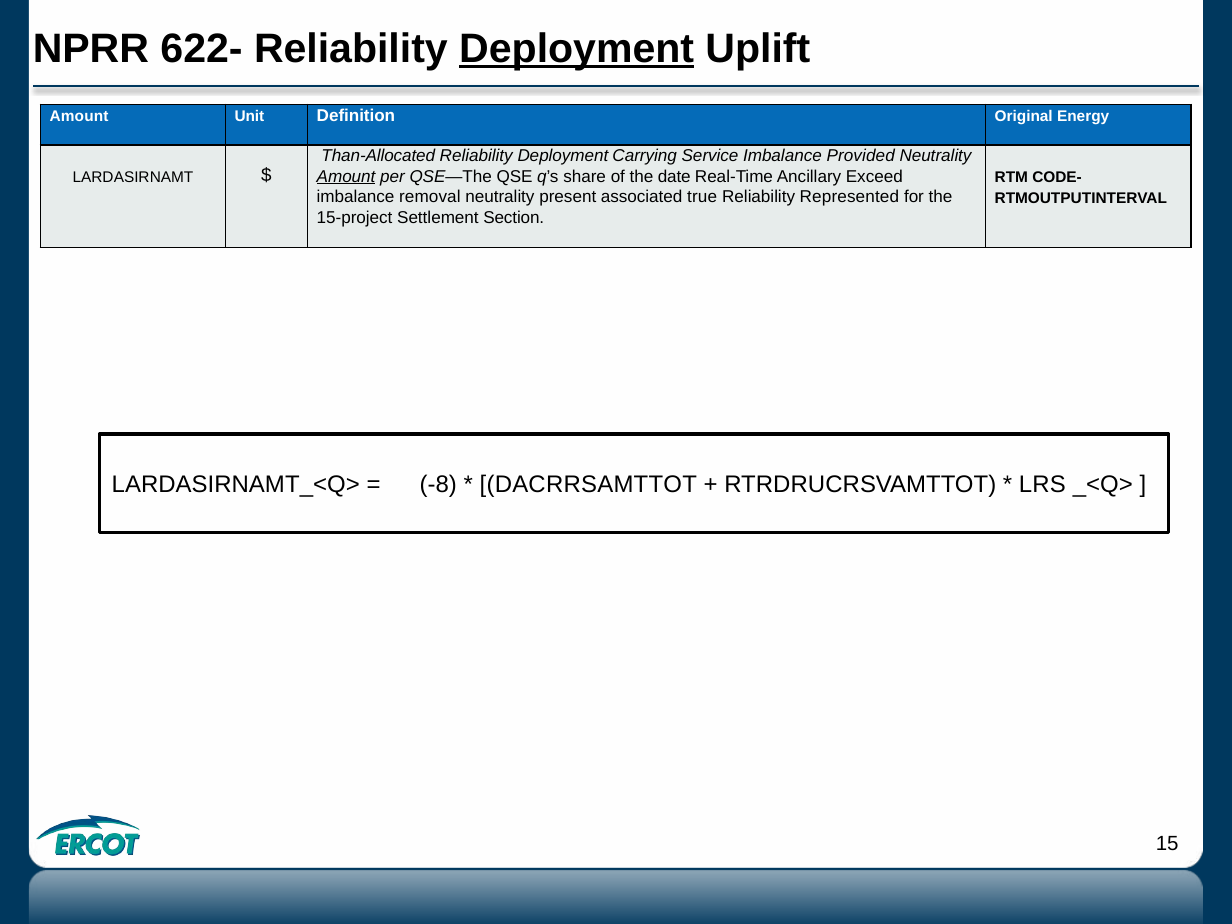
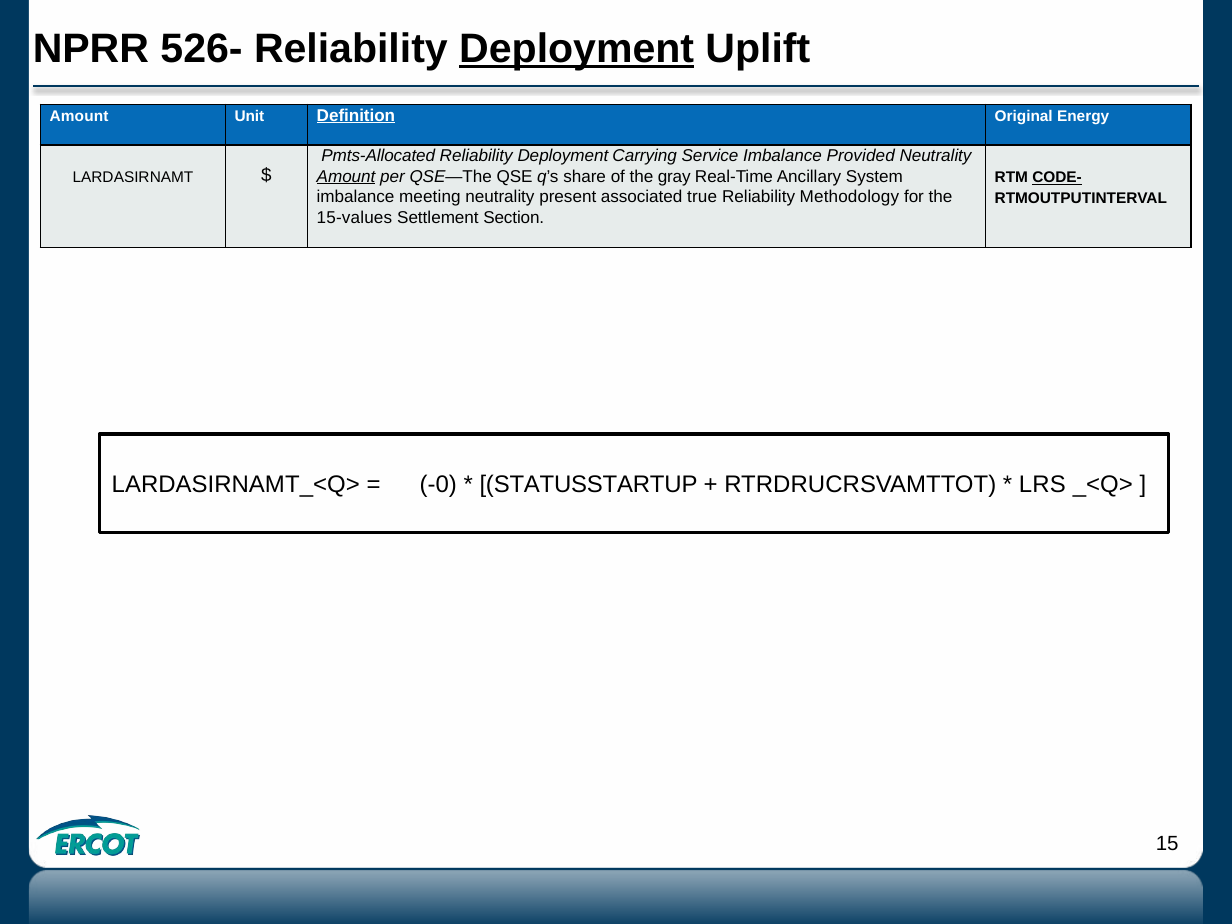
622-: 622- -> 526-
Definition underline: none -> present
Than-Allocated: Than-Allocated -> Pmts-Allocated
date: date -> gray
Exceed: Exceed -> System
CODE- underline: none -> present
removal: removal -> meeting
Represented: Represented -> Methodology
15-project: 15-project -> 15-values
-8: -8 -> -0
DACRRSAMTTOT: DACRRSAMTTOT -> STATUSSTARTUP
